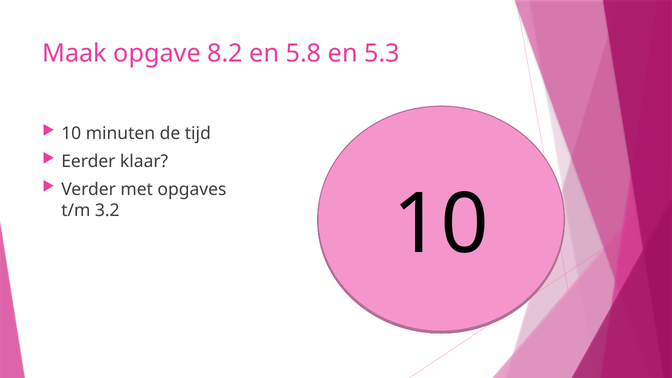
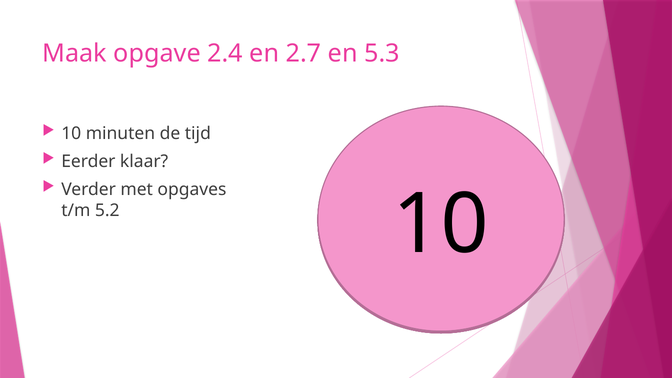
8.2: 8.2 -> 2.4
5.8: 5.8 -> 2.7
3.2: 3.2 -> 5.2
